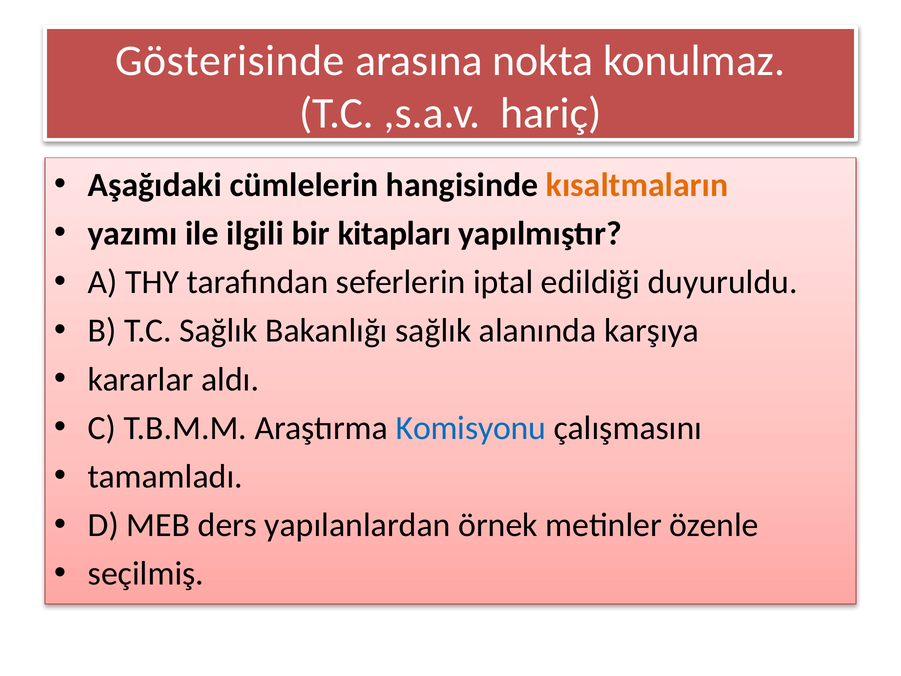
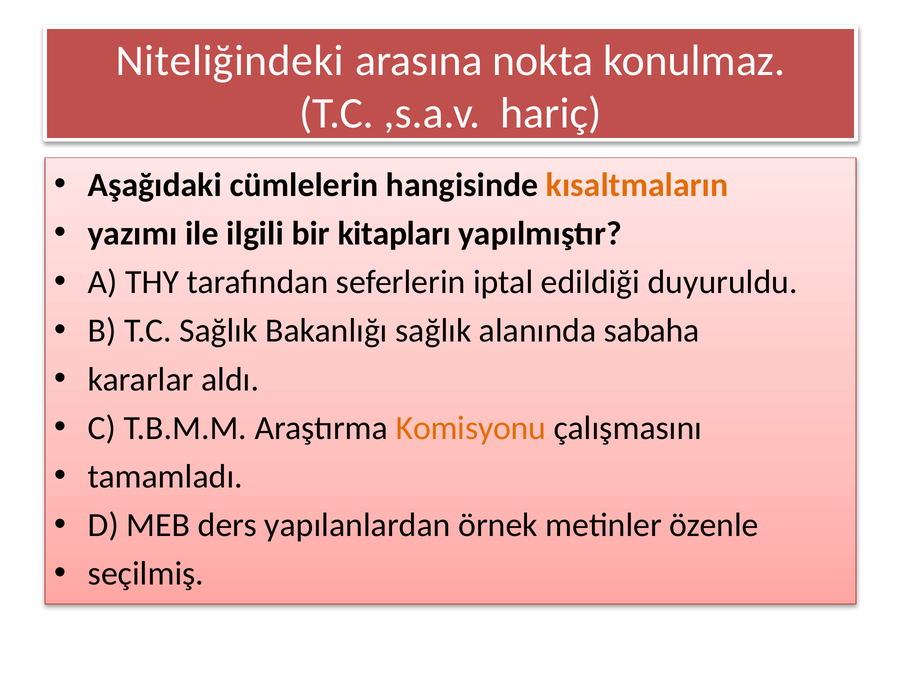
Gösterisinde: Gösterisinde -> Niteliğindeki
karşıya: karşıya -> sabaha
Komisyonu colour: blue -> orange
